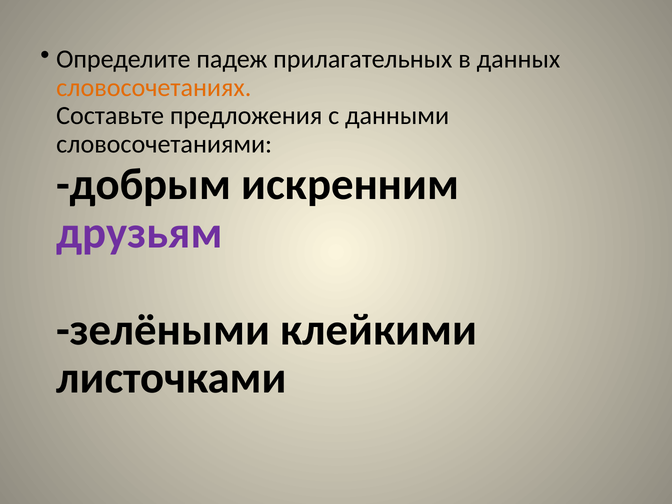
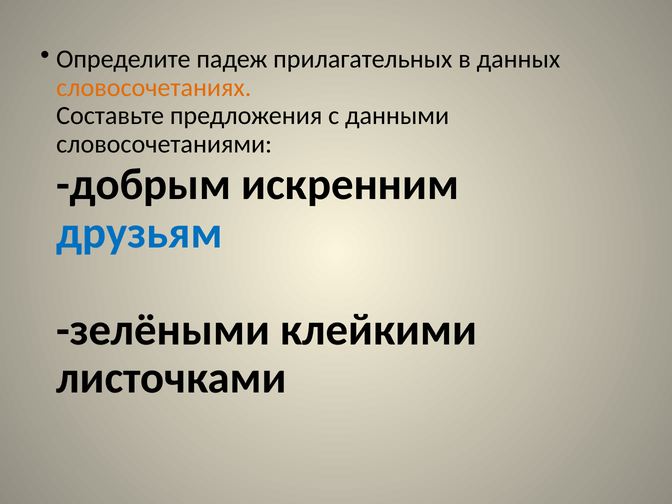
друзьям colour: purple -> blue
